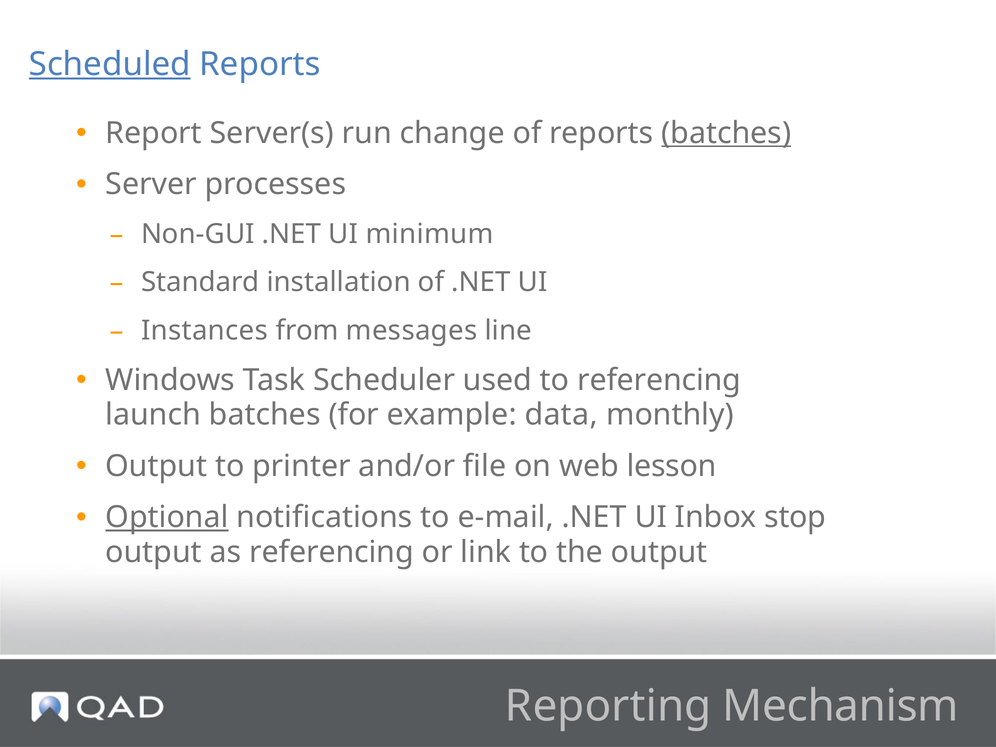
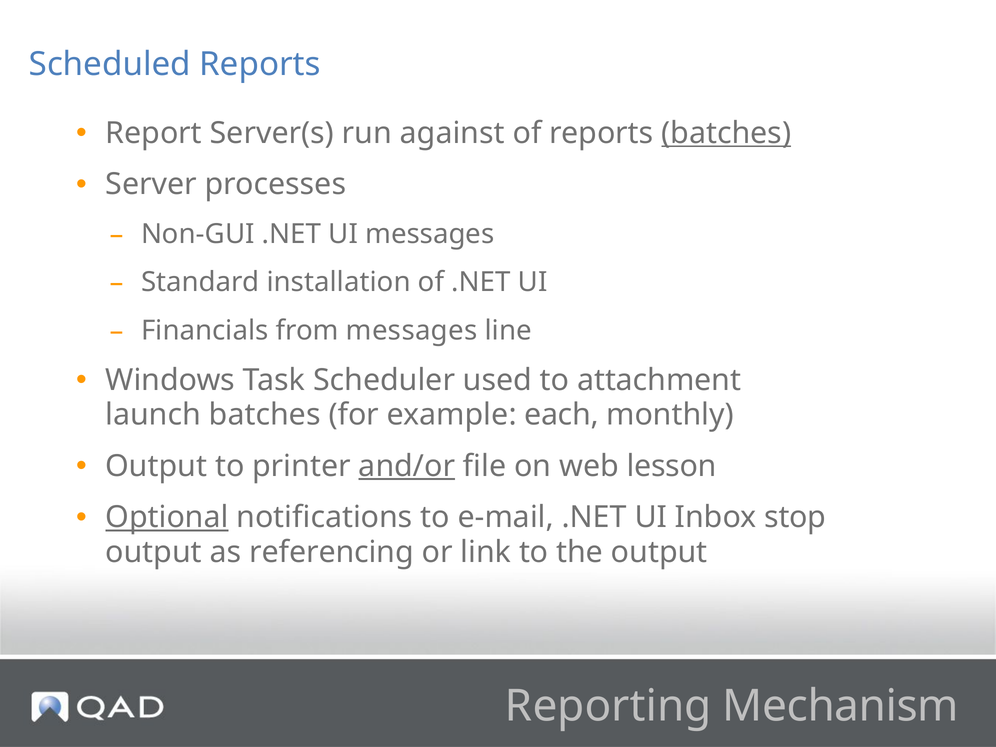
Scheduled underline: present -> none
change: change -> against
UI minimum: minimum -> messages
Instances: Instances -> Financials
to referencing: referencing -> attachment
data: data -> each
and/or underline: none -> present
